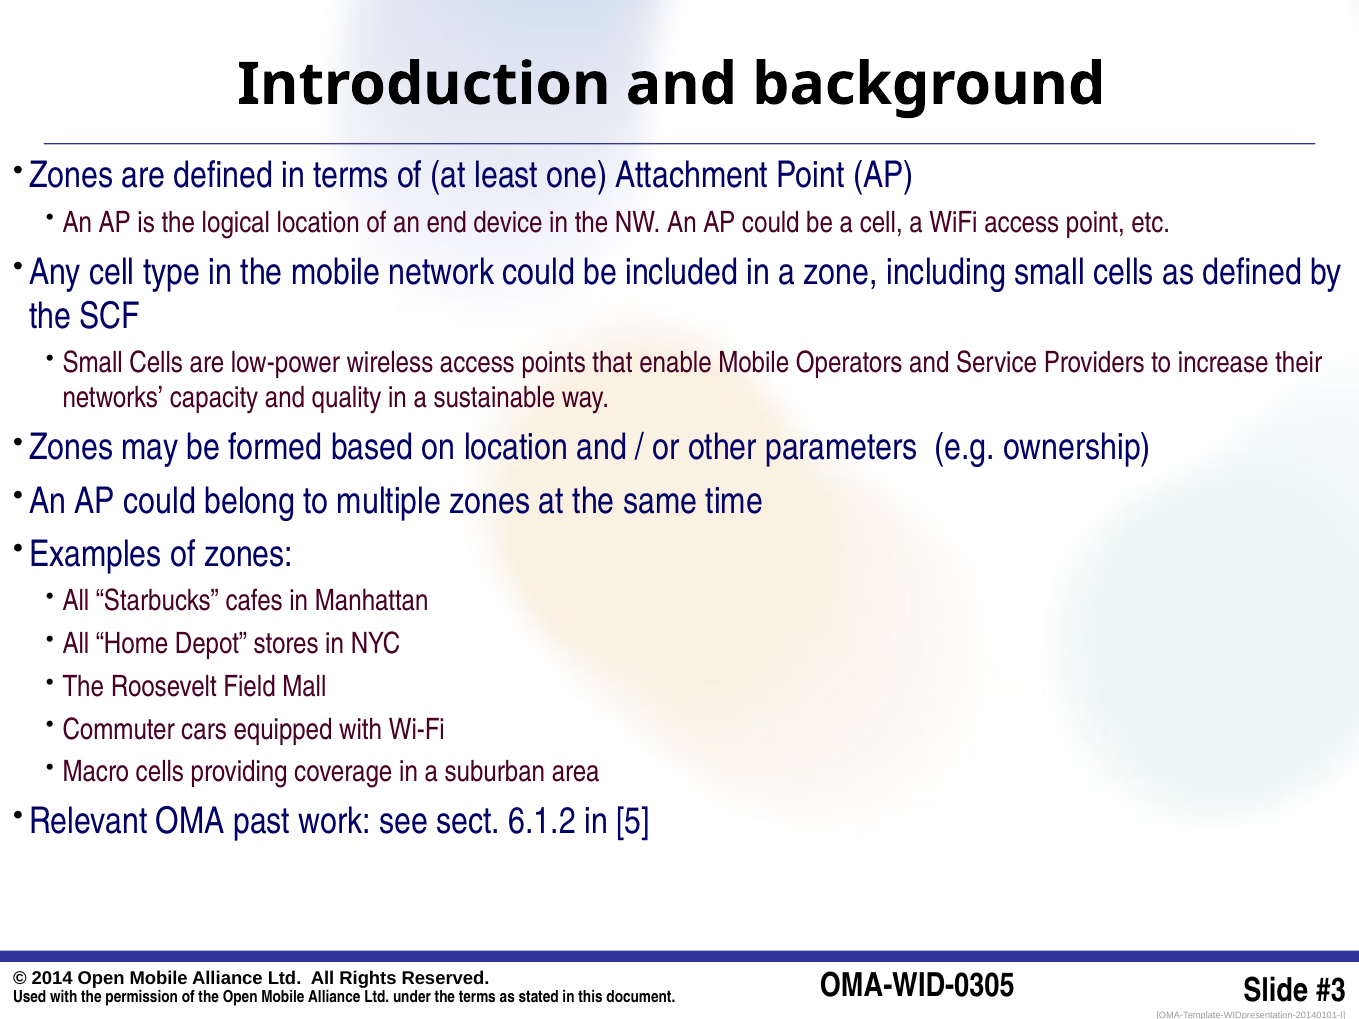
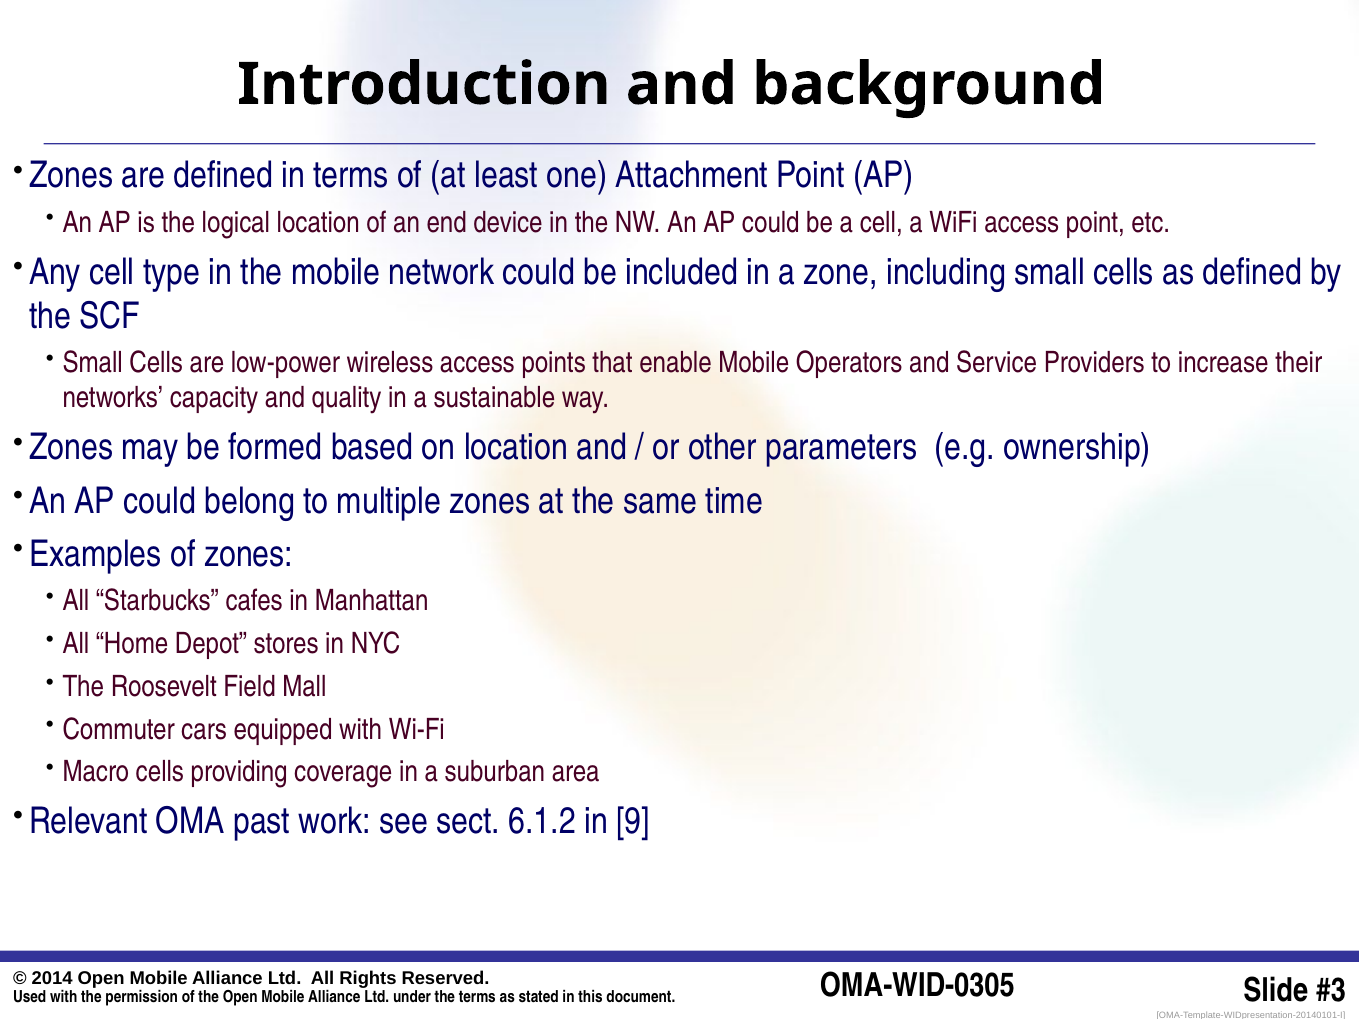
5: 5 -> 9
